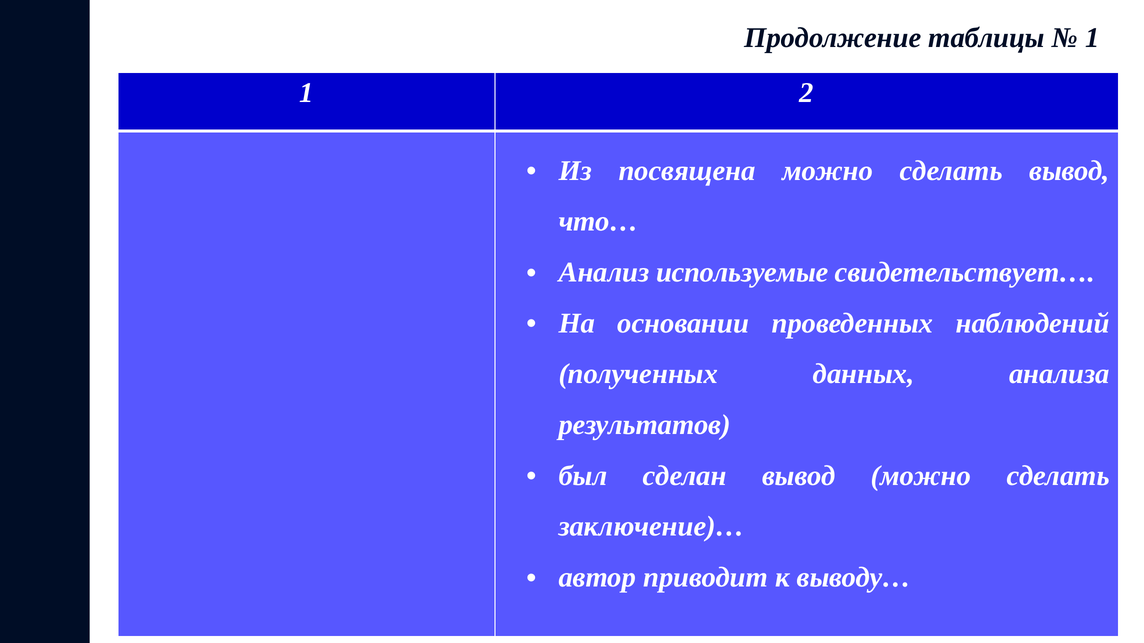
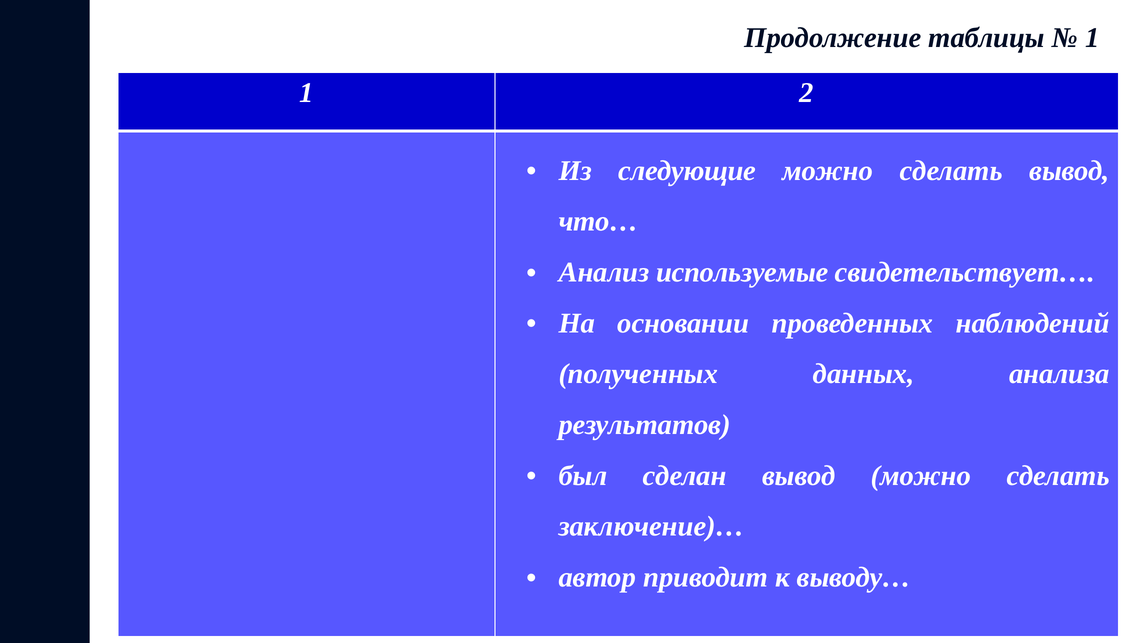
посвящена: посвящена -> следующие
